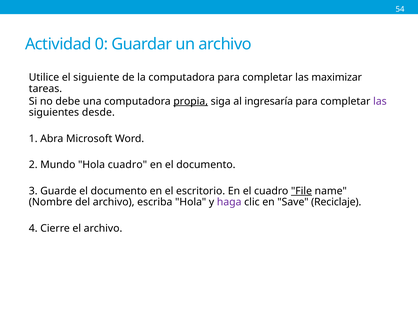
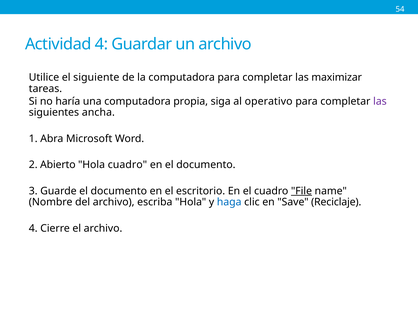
Actividad 0: 0 -> 4
debe: debe -> haría
propia underline: present -> none
ingresaría: ingresaría -> operativo
desde: desde -> ancha
Mundo: Mundo -> Abierto
haga colour: purple -> blue
